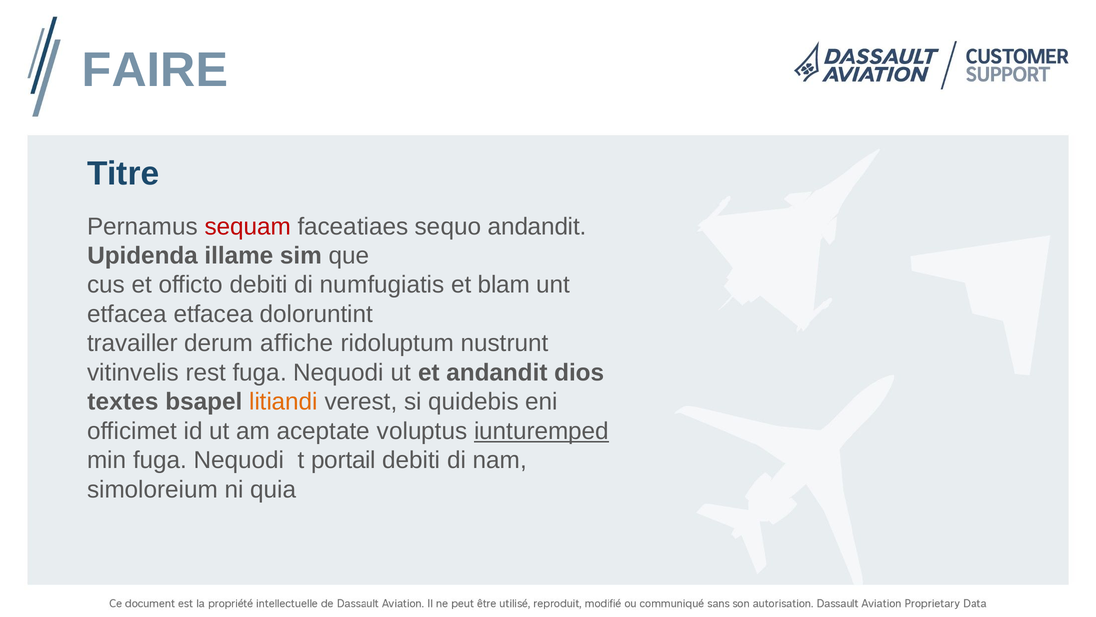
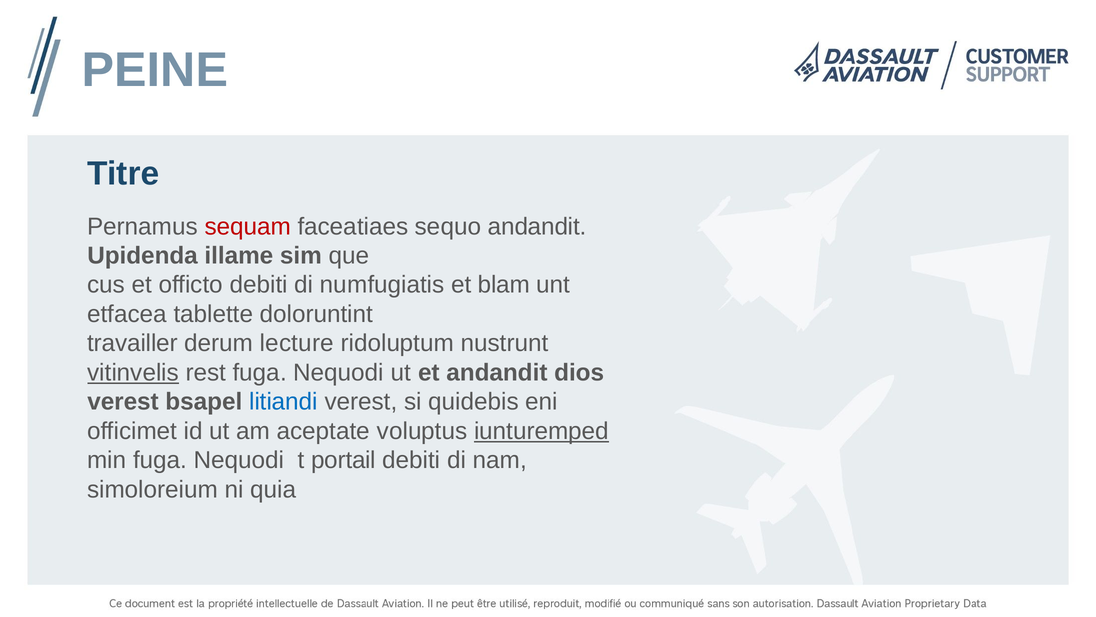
FAIRE: FAIRE -> PEINE
etfacea etfacea: etfacea -> tablette
affiche: affiche -> lecture
vitinvelis underline: none -> present
textes at (123, 402): textes -> verest
litiandi colour: orange -> blue
